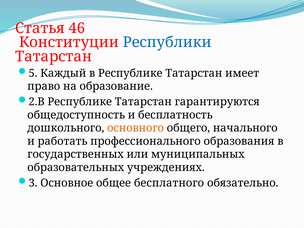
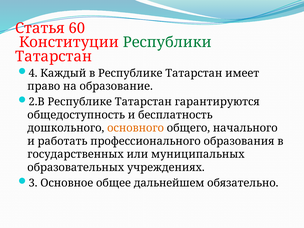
46: 46 -> 60
Республики colour: blue -> green
5: 5 -> 4
бесплатного: бесплатного -> дальнейшем
